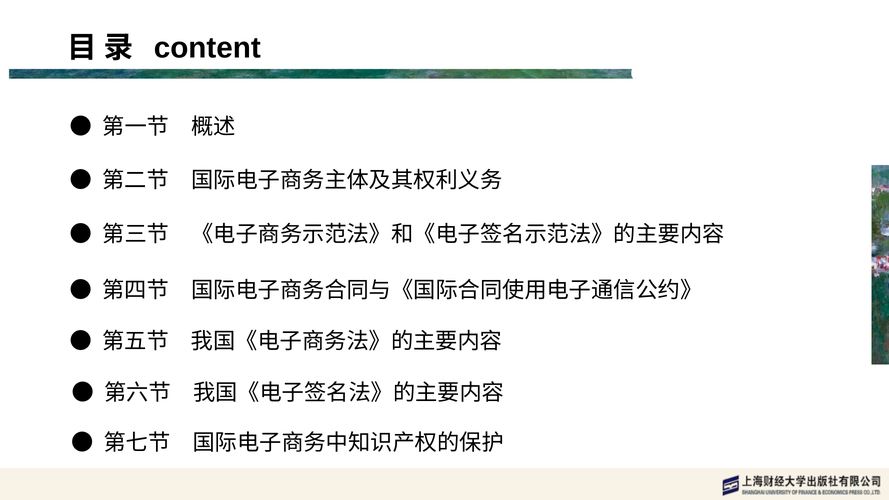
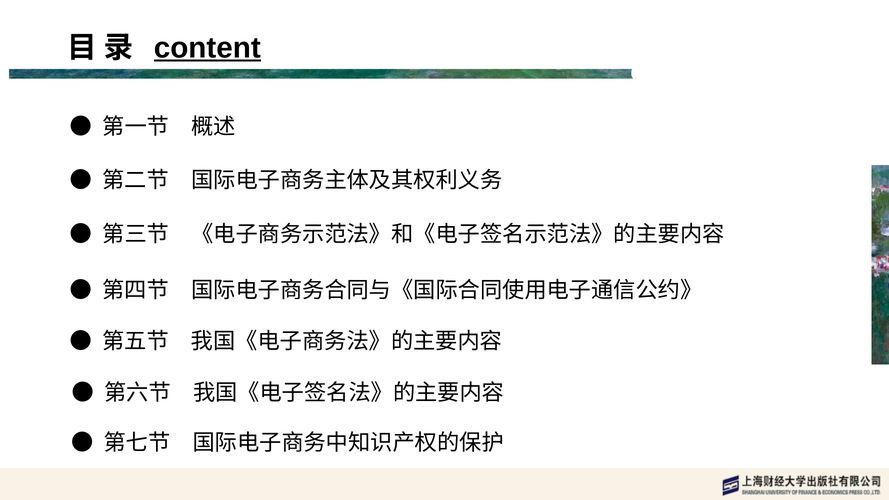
content underline: none -> present
